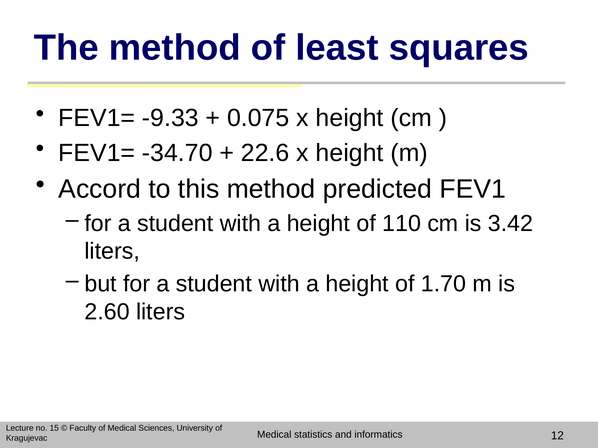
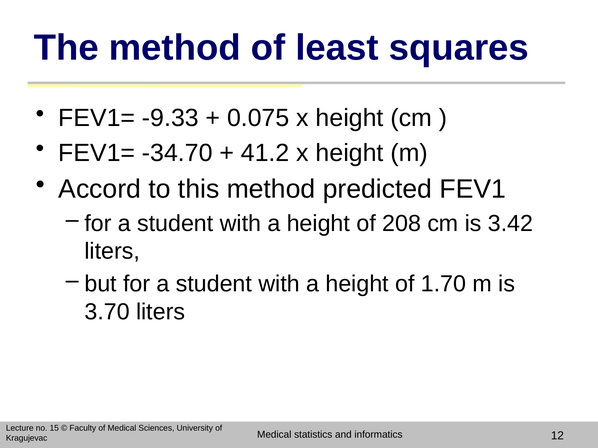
22.6: 22.6 -> 41.2
110: 110 -> 208
2.60: 2.60 -> 3.70
